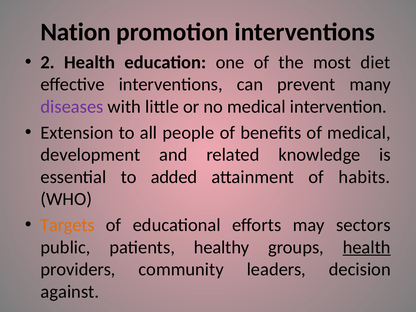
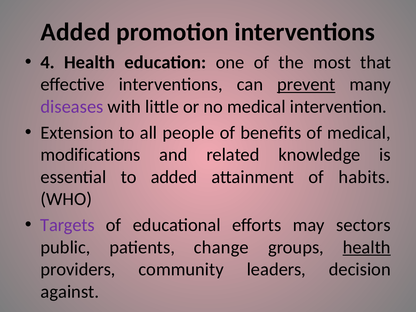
Nation at (76, 32): Nation -> Added
2: 2 -> 4
diet: diet -> that
prevent underline: none -> present
development: development -> modifications
Targets colour: orange -> purple
healthy: healthy -> change
